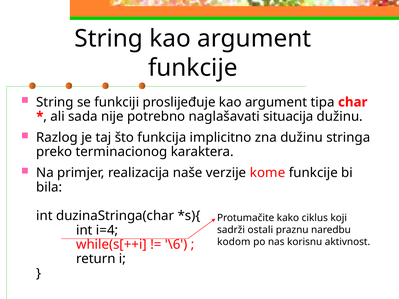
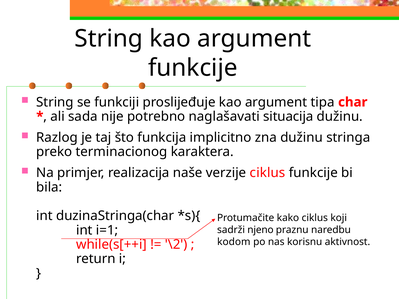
verzije kome: kome -> ciklus
i=4: i=4 -> i=1
ostali: ostali -> njeno
\6: \6 -> \2
